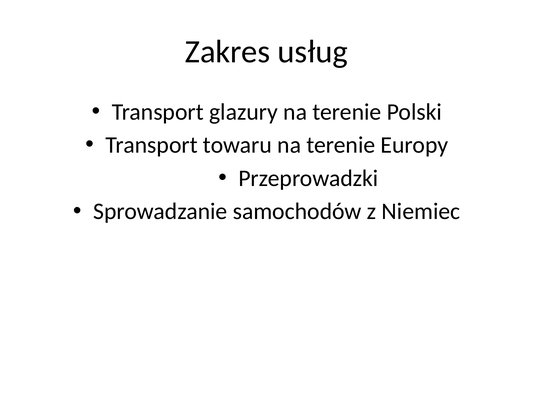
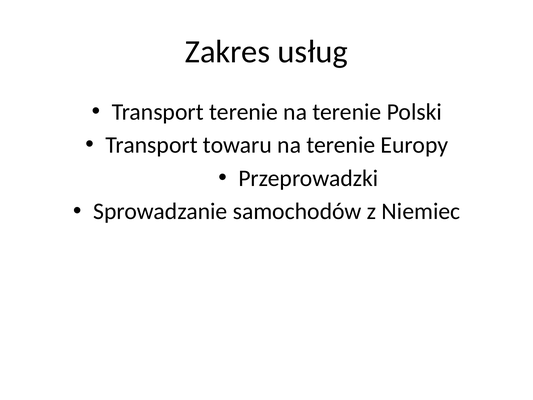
Transport glazury: glazury -> terenie
